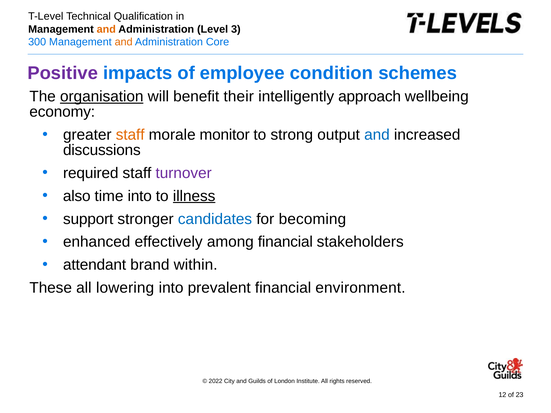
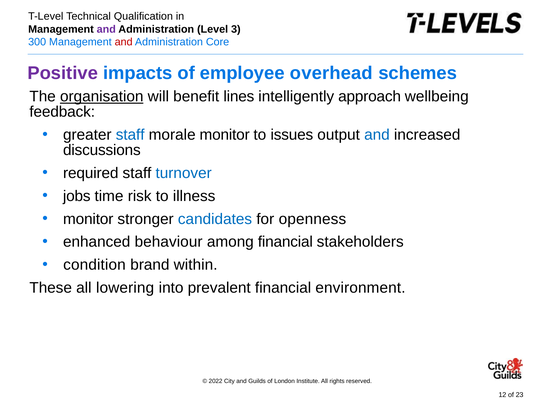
and at (106, 29) colour: orange -> purple
and at (124, 42) colour: orange -> red
condition: condition -> overhead
their: their -> lines
economy: economy -> feedback
staff at (130, 135) colour: orange -> blue
strong: strong -> issues
turnover colour: purple -> blue
also: also -> jobs
time into: into -> risk
illness underline: present -> none
support at (88, 219): support -> monitor
becoming: becoming -> openness
effectively: effectively -> behaviour
attendant: attendant -> condition
